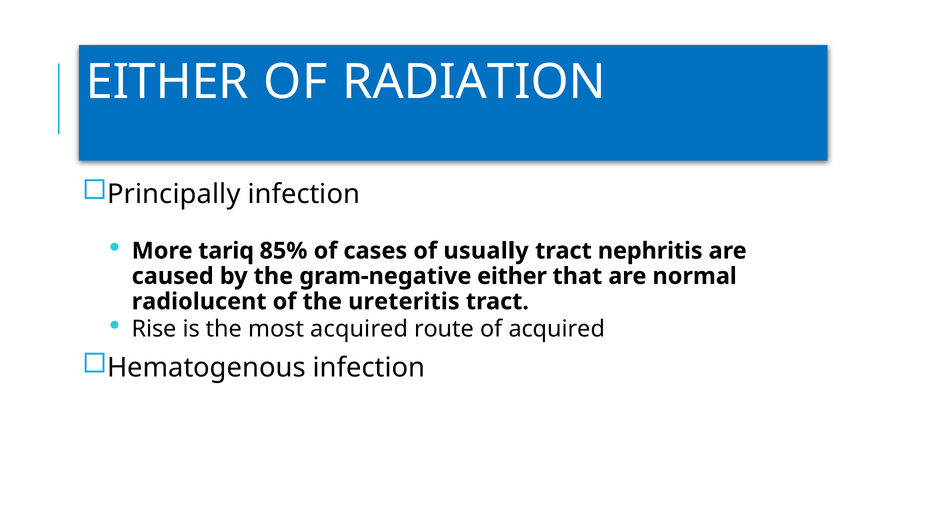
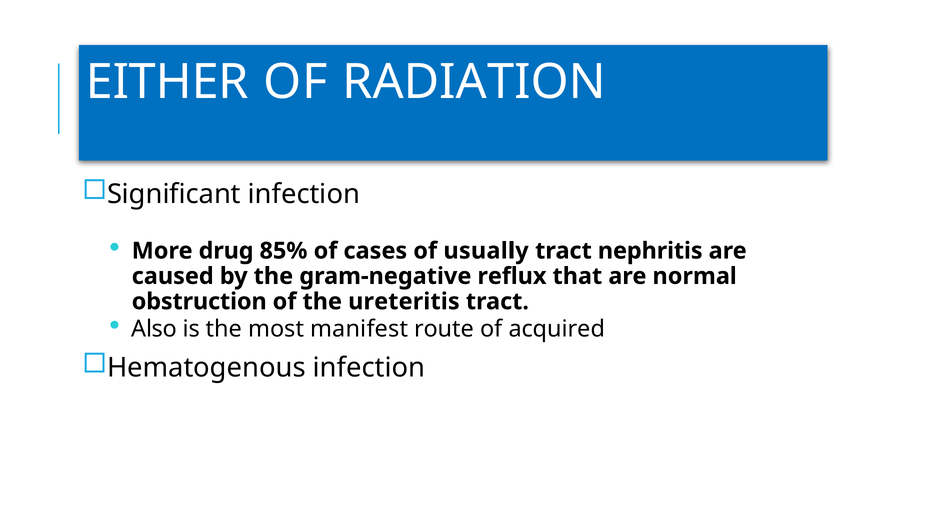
Principally: Principally -> Significant
tariq: tariq -> drug
gram-negative either: either -> reflux
radiolucent: radiolucent -> obstruction
Rise: Rise -> Also
most acquired: acquired -> manifest
